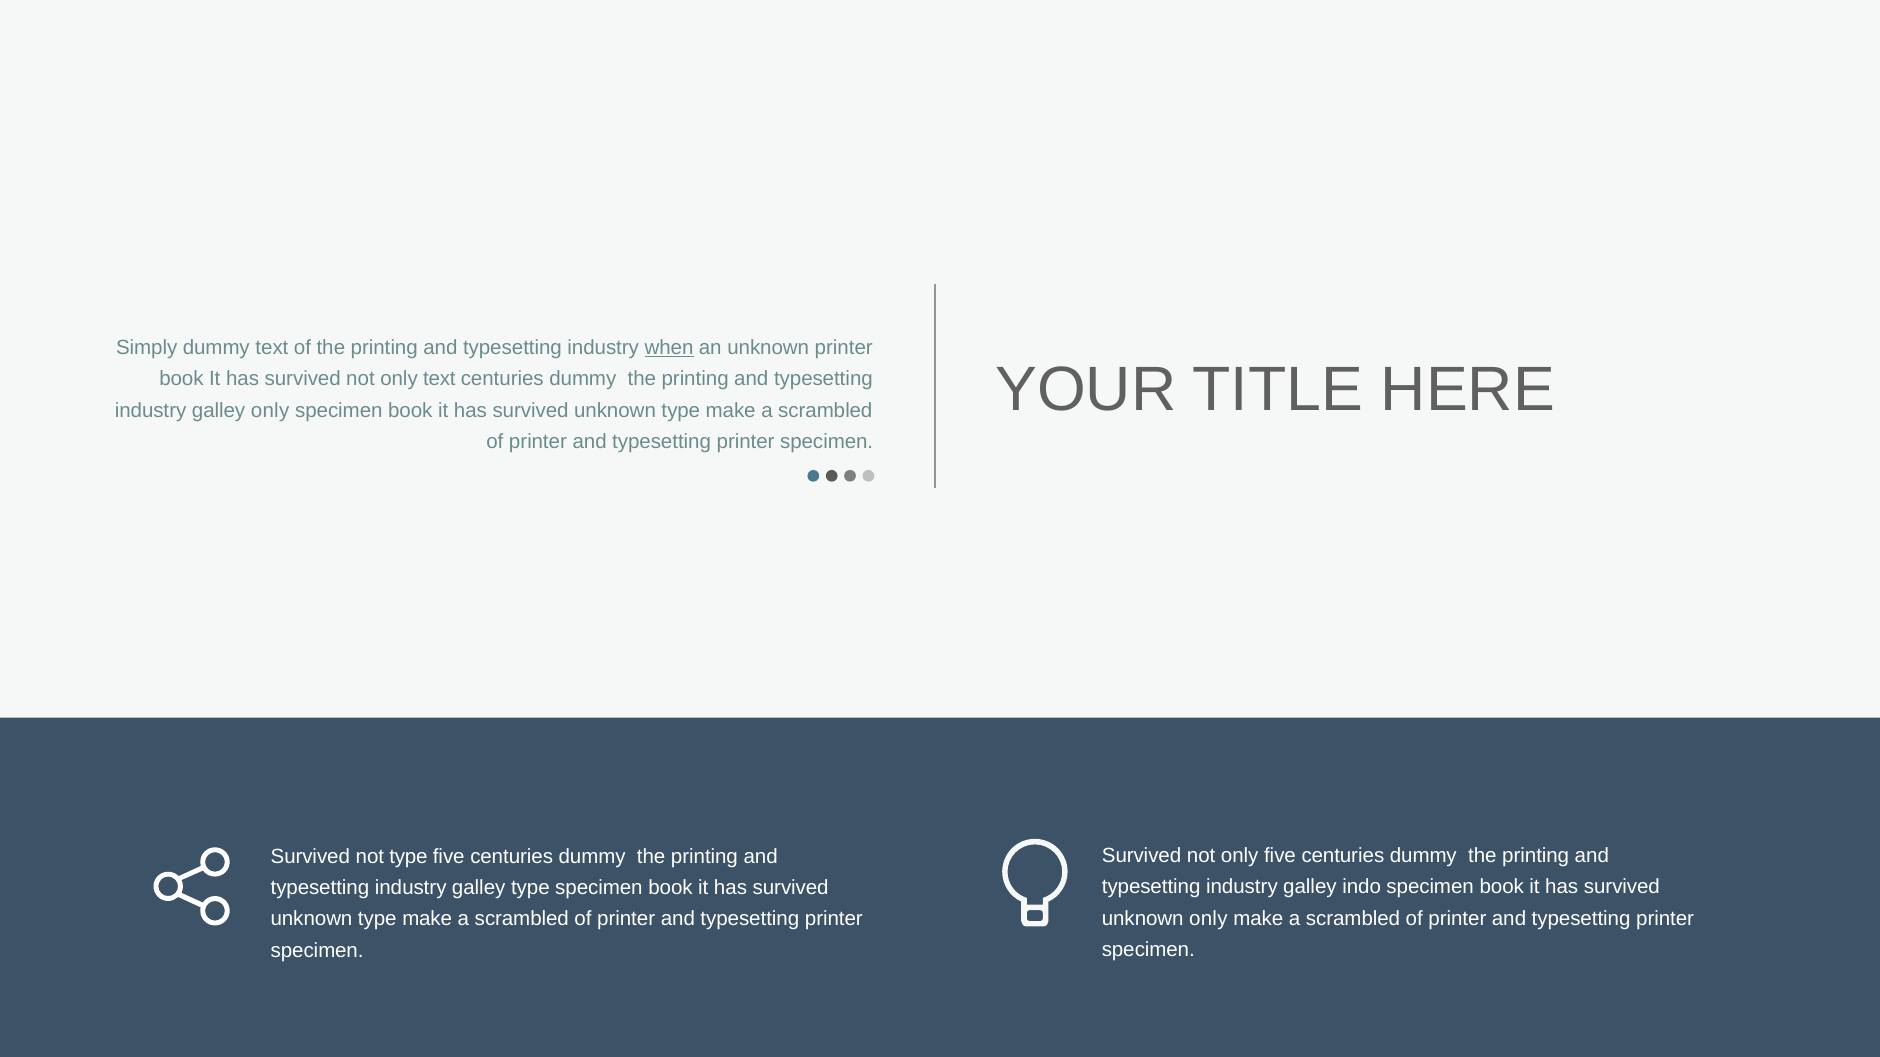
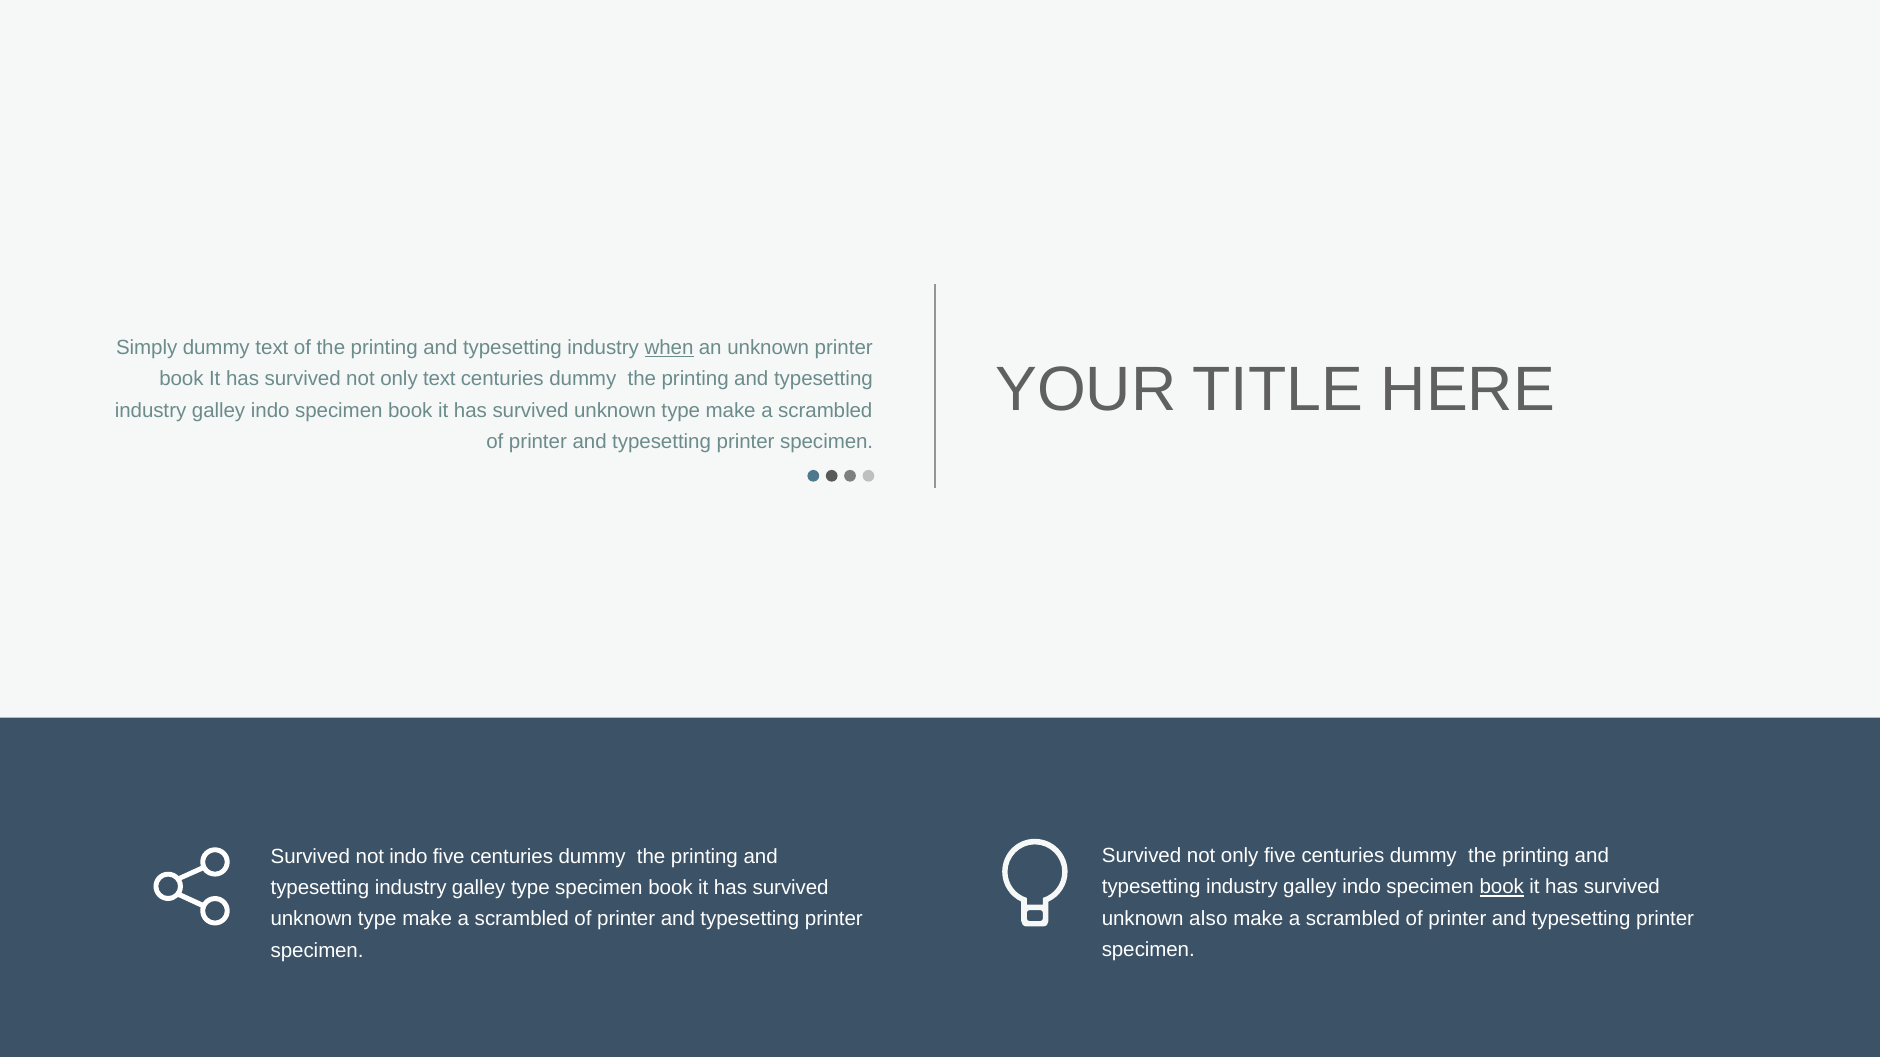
only at (270, 410): only -> indo
not type: type -> indo
book at (1502, 888) underline: none -> present
unknown only: only -> also
